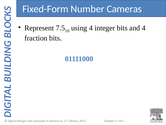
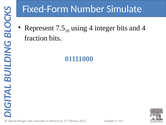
Cameras: Cameras -> Simulate
